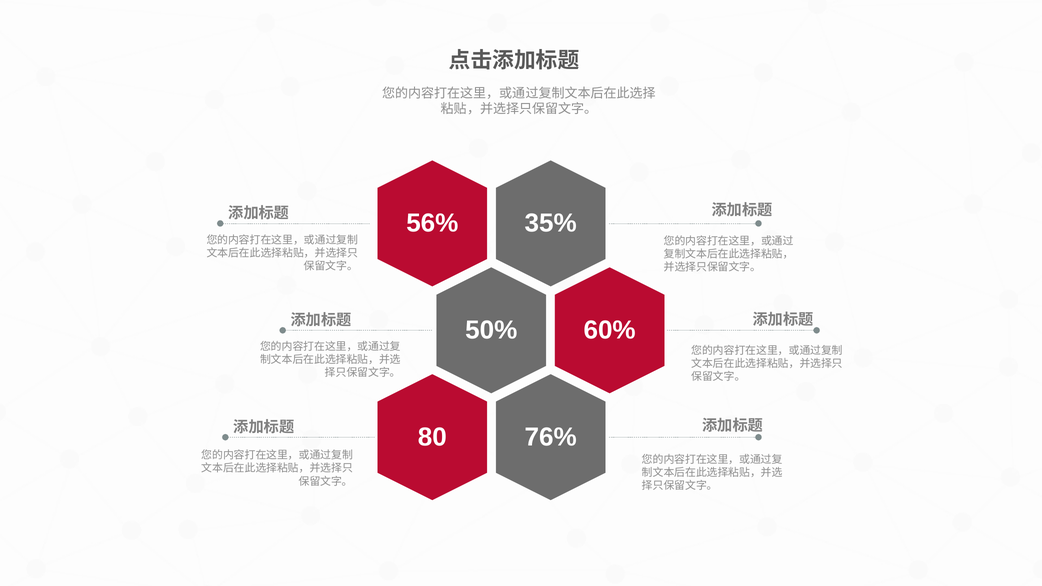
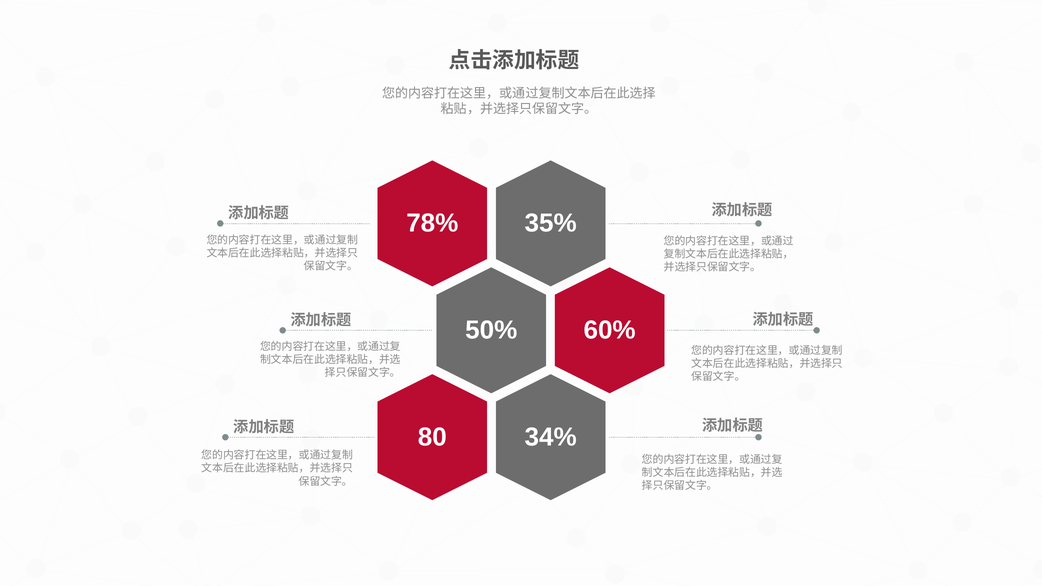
56%: 56% -> 78%
76%: 76% -> 34%
